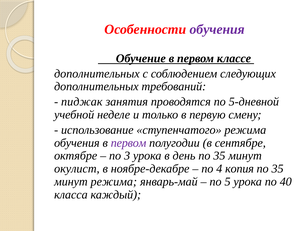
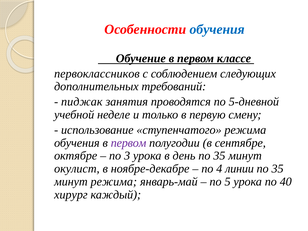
обучения at (217, 29) colour: purple -> blue
дополнительных at (97, 74): дополнительных -> первоклассников
копия: копия -> линии
класса: класса -> хирург
